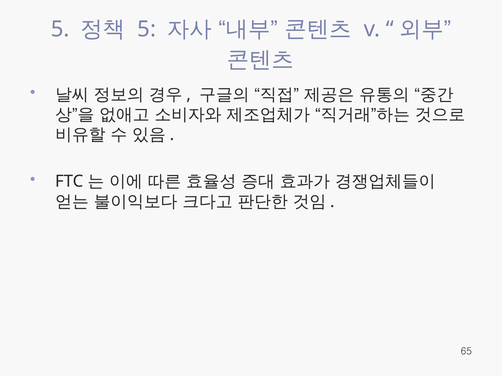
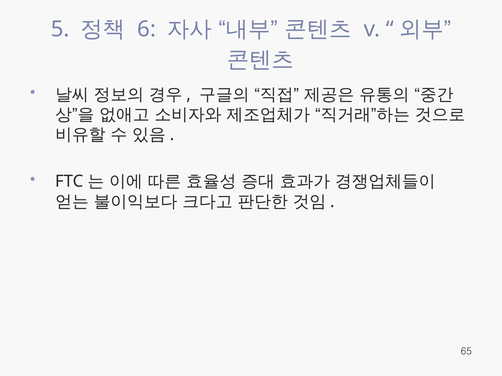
5 at (147, 29): 5 -> 6
